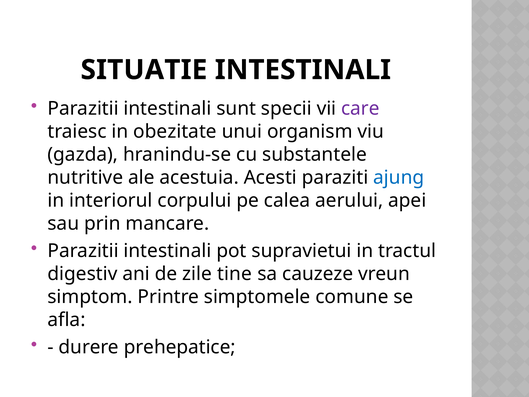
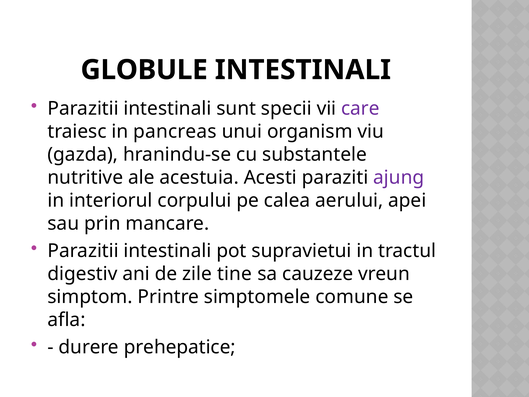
SITUATIE: SITUATIE -> GLOBULE
obezitate: obezitate -> pancreas
ajung colour: blue -> purple
